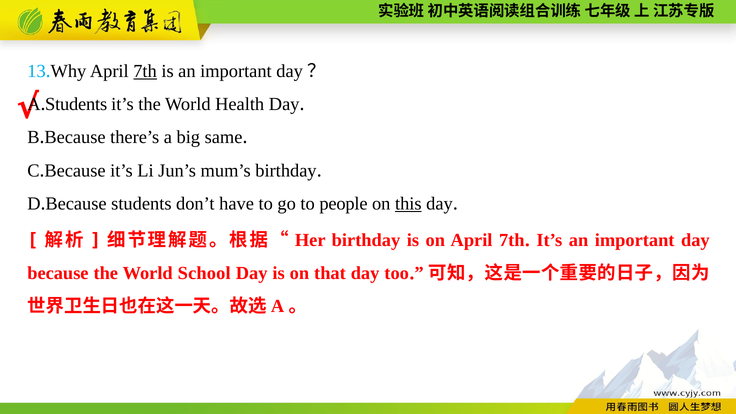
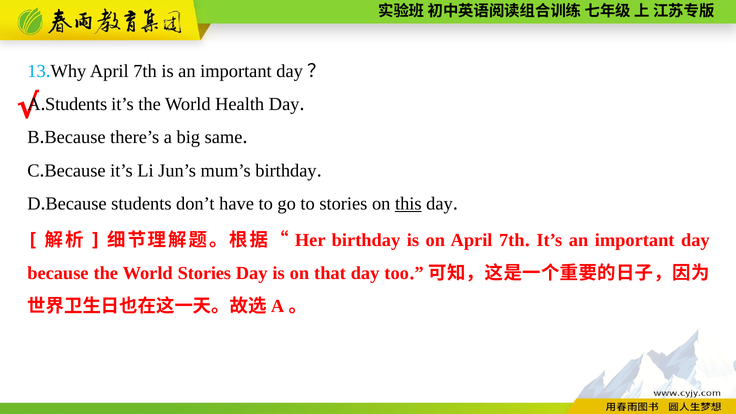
7th at (145, 71) underline: present -> none
to people: people -> stories
World School: School -> Stories
